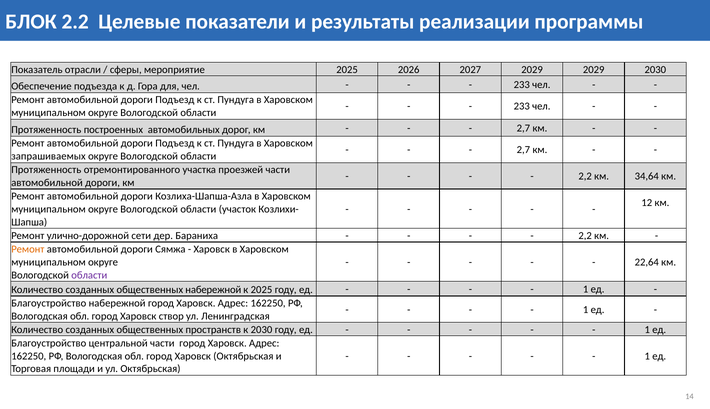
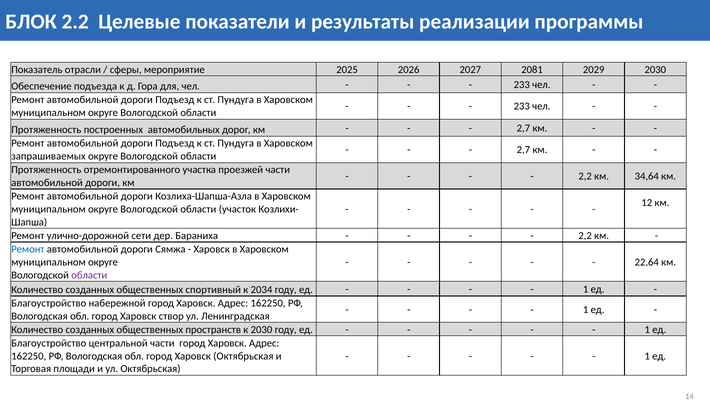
2027 2029: 2029 -> 2081
Ремонт at (28, 249) colour: orange -> blue
общественных набережной: набережной -> спортивный
к 2025: 2025 -> 2034
